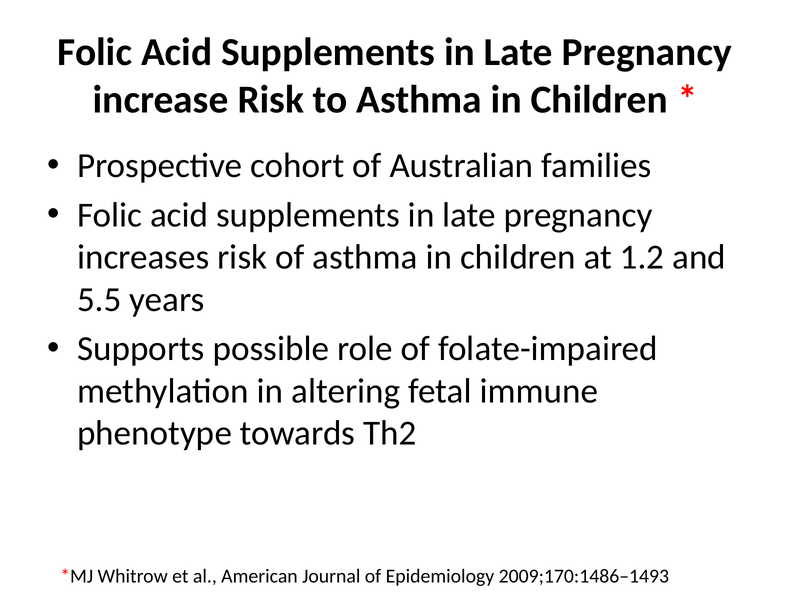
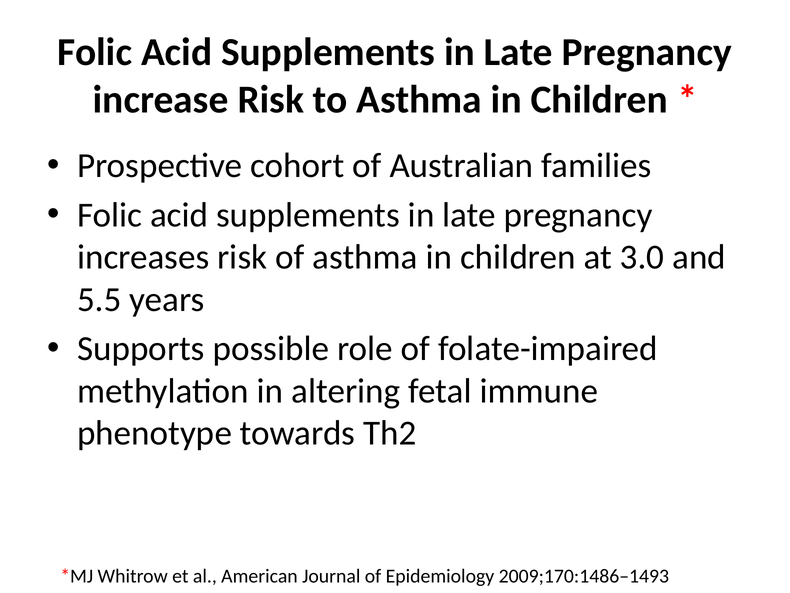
1.2: 1.2 -> 3.0
